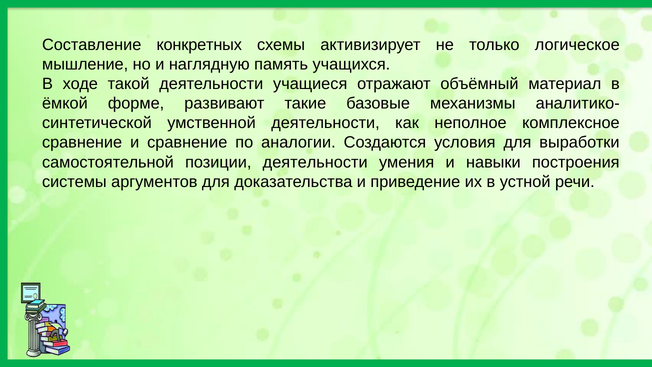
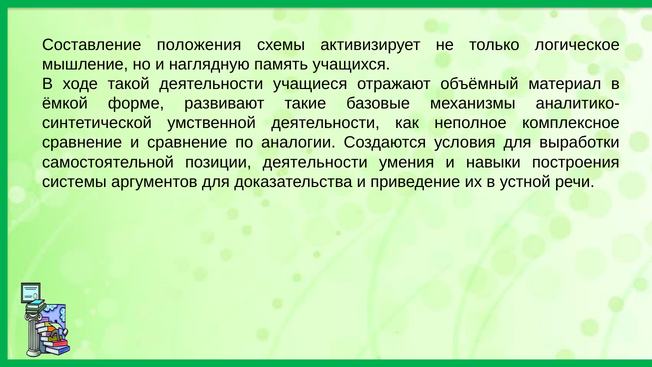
конкретных: конкретных -> положения
